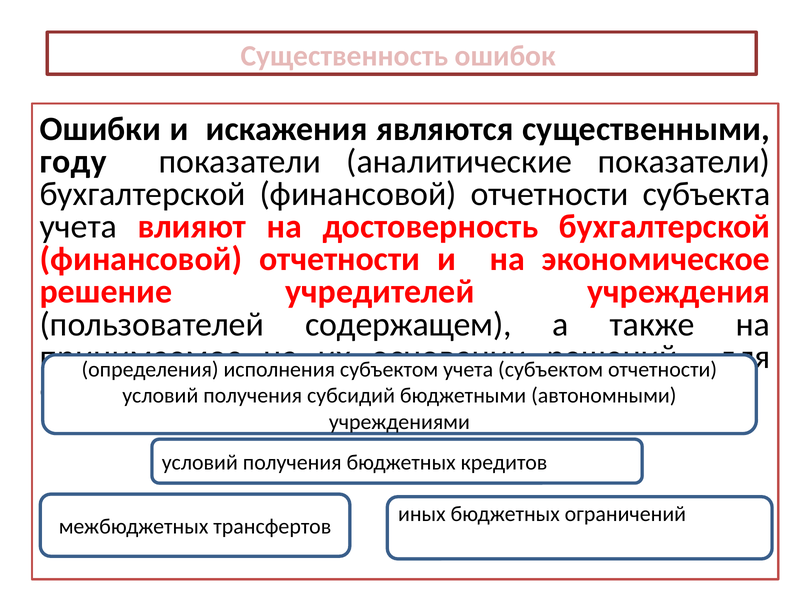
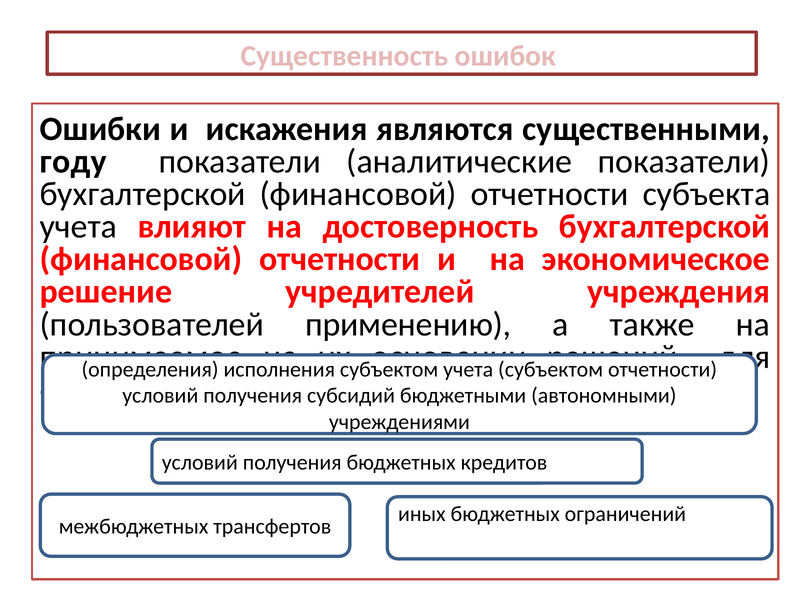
содержащем: содержащем -> применению
